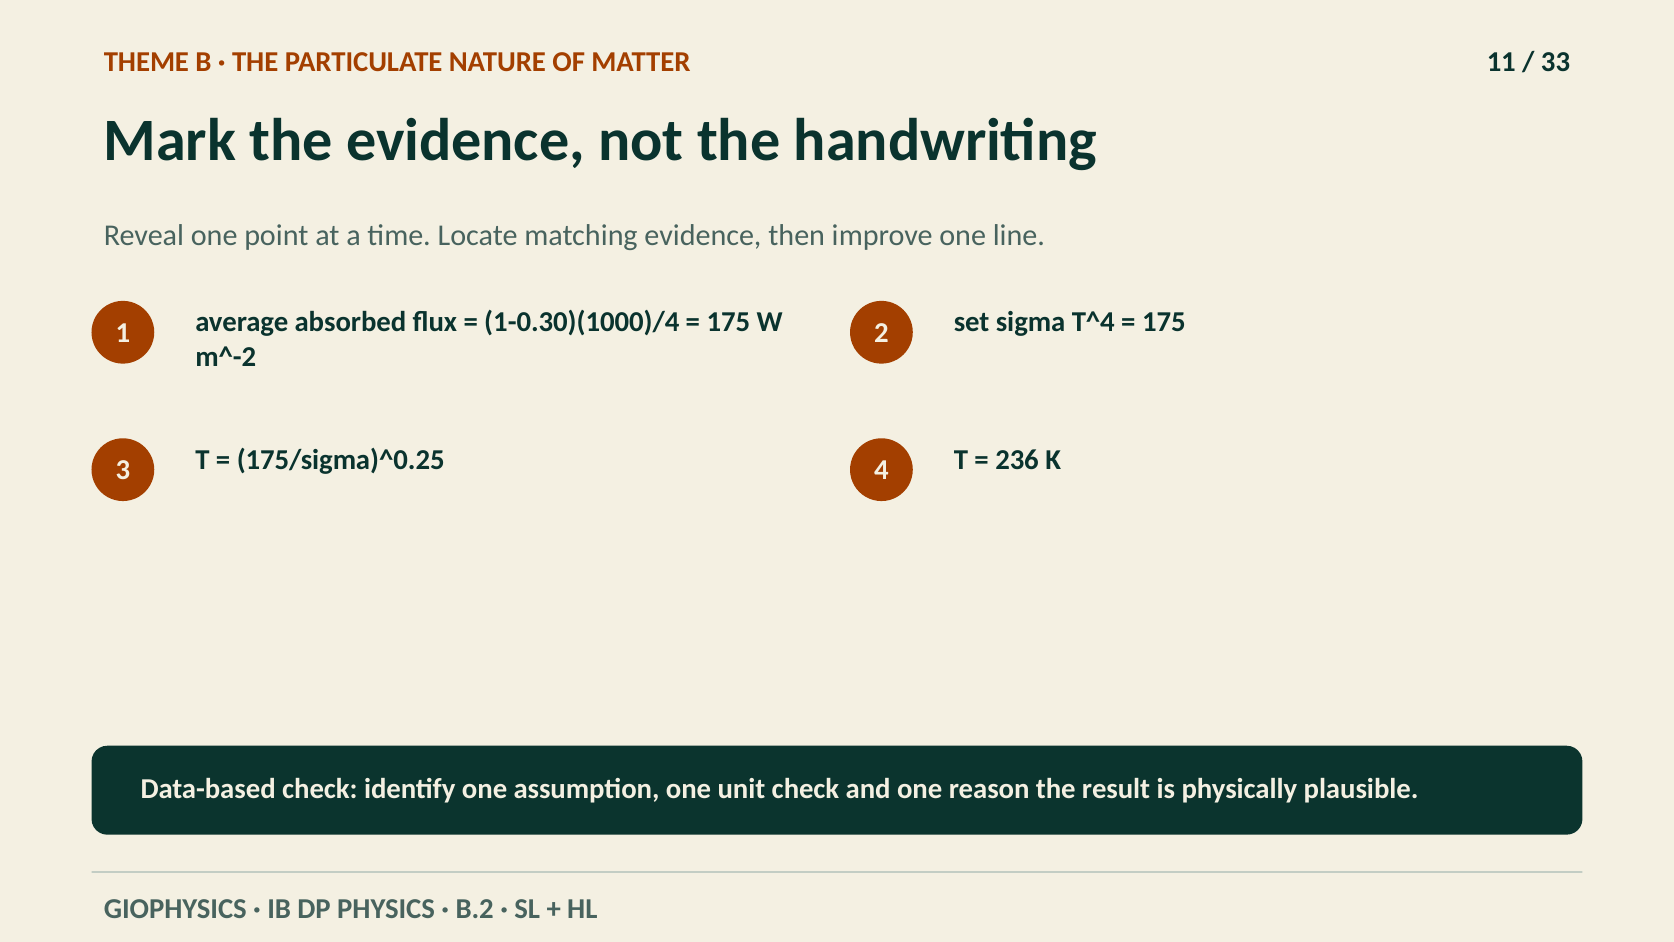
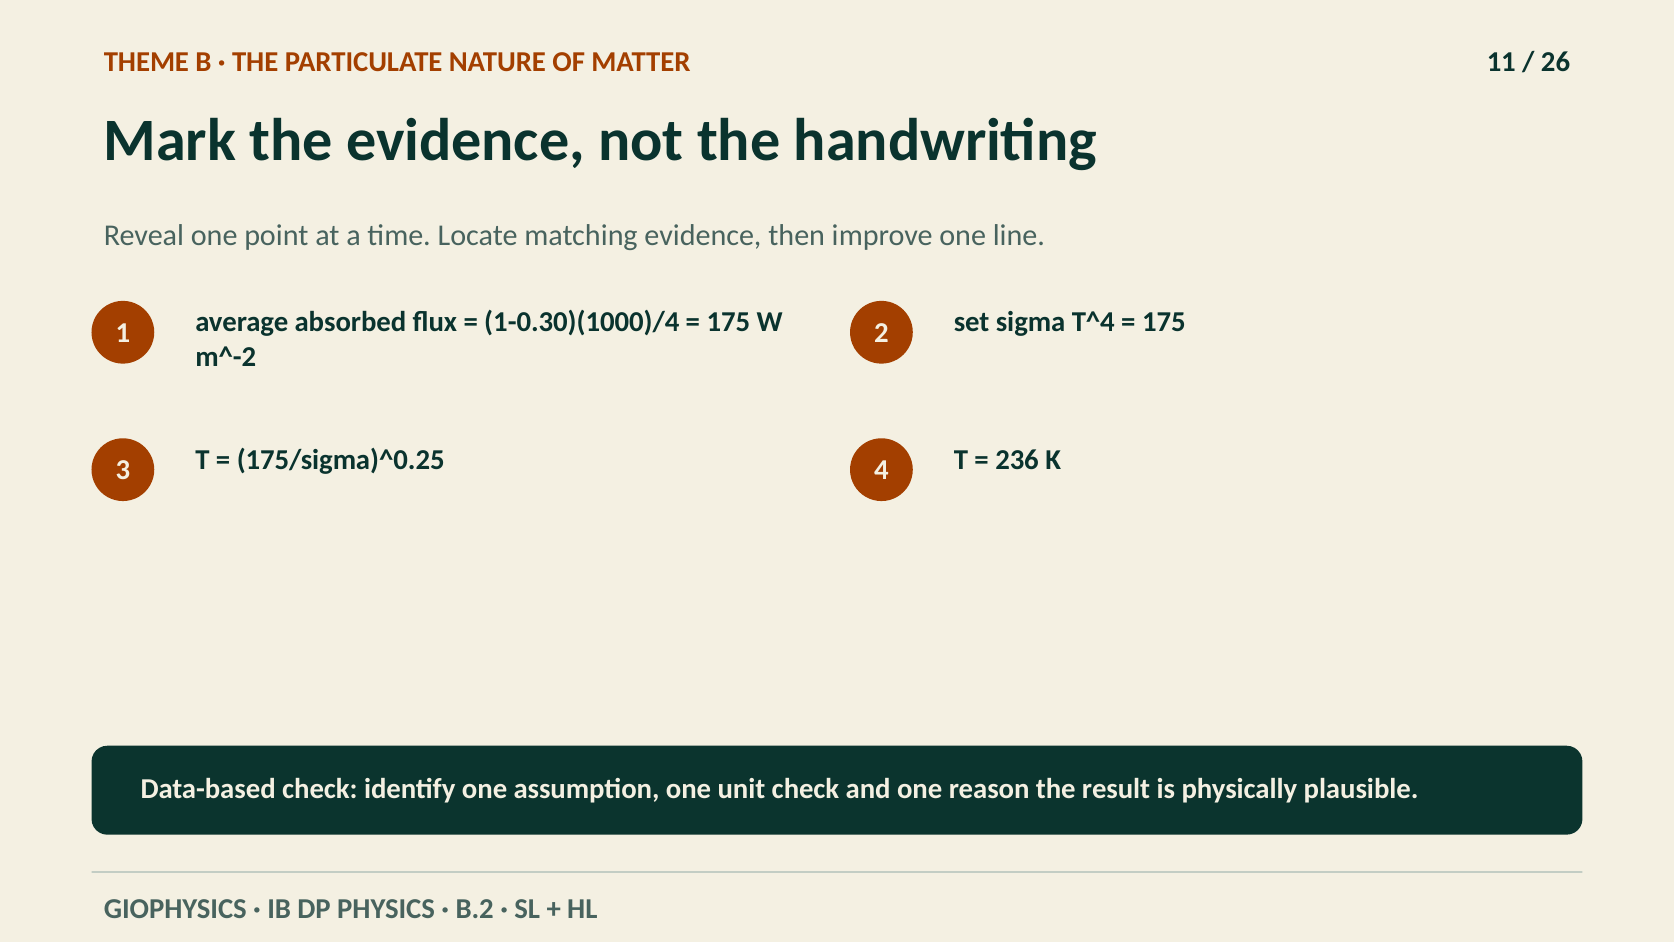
33: 33 -> 26
